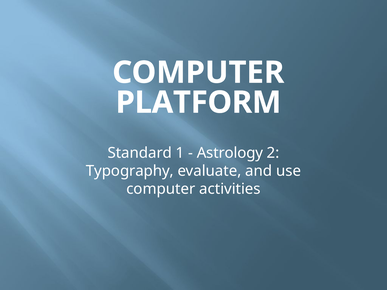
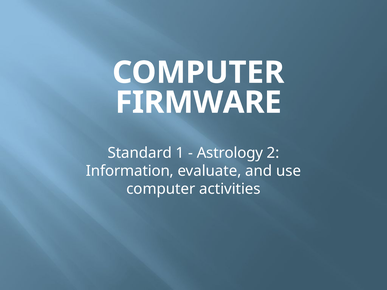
PLATFORM: PLATFORM -> FIRMWARE
Typography: Typography -> Information
